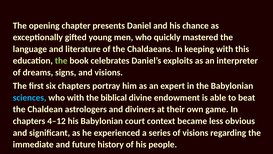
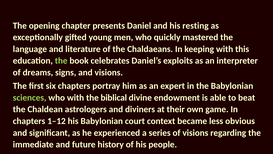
chance: chance -> resting
sciences colour: light blue -> light green
4–12: 4–12 -> 1–12
